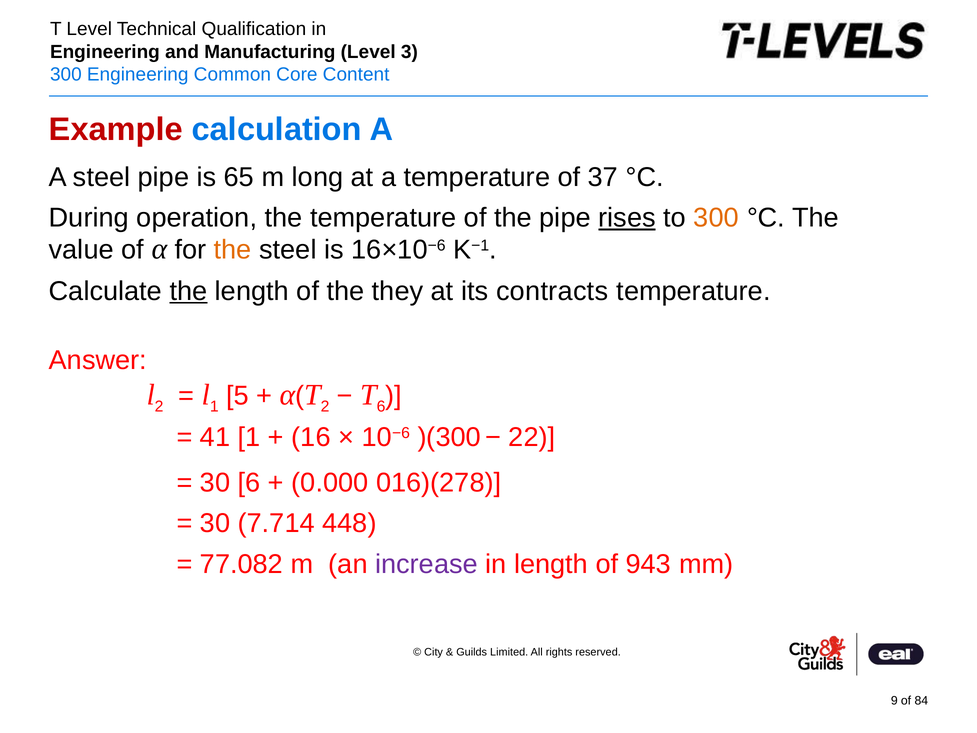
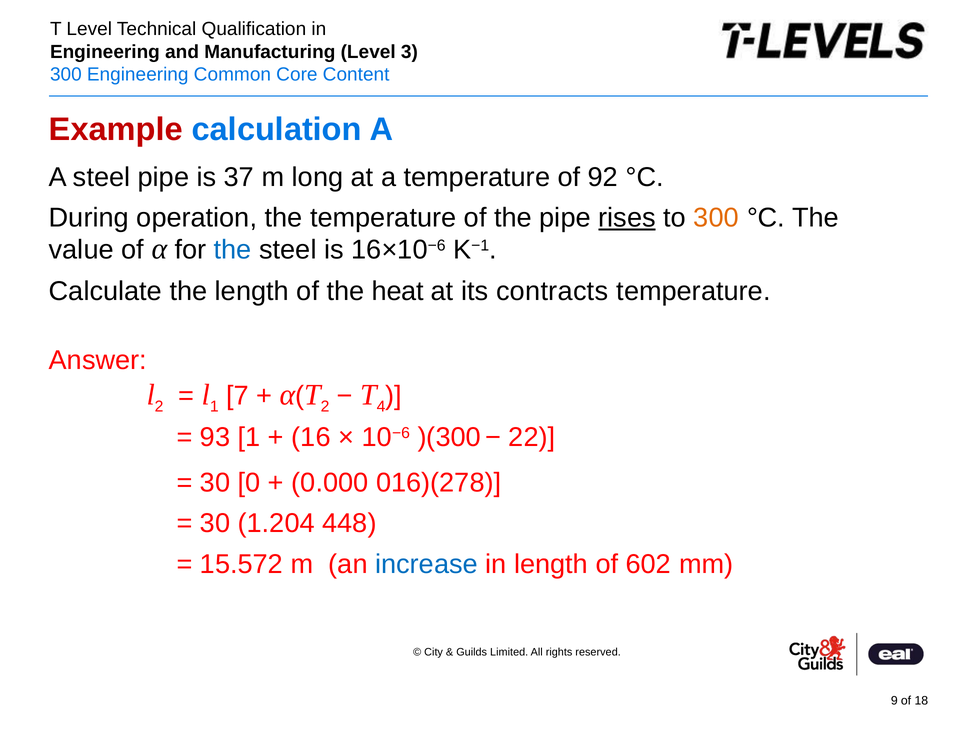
65: 65 -> 37
37: 37 -> 92
the at (233, 250) colour: orange -> blue
the at (188, 291) underline: present -> none
they: they -> heat
5: 5 -> 7
6 at (381, 406): 6 -> 4
41: 41 -> 93
30 6: 6 -> 0
7.714: 7.714 -> 1.204
77.082: 77.082 -> 15.572
increase colour: purple -> blue
943: 943 -> 602
84: 84 -> 18
